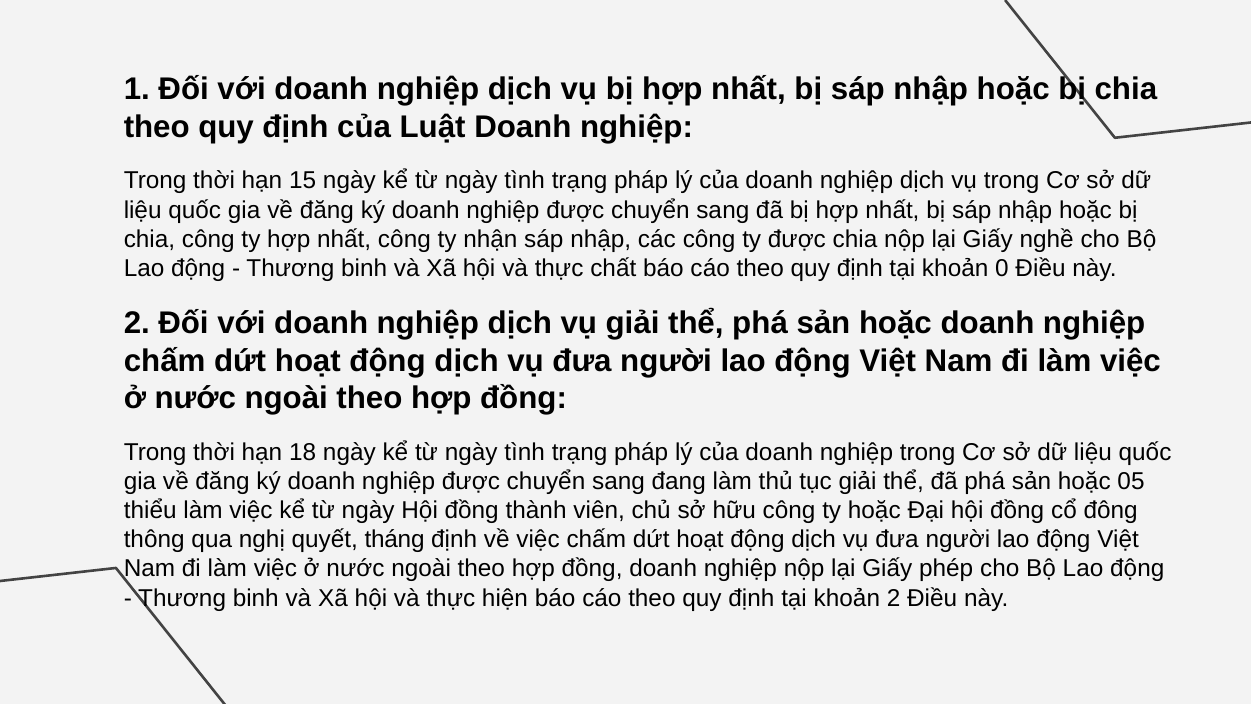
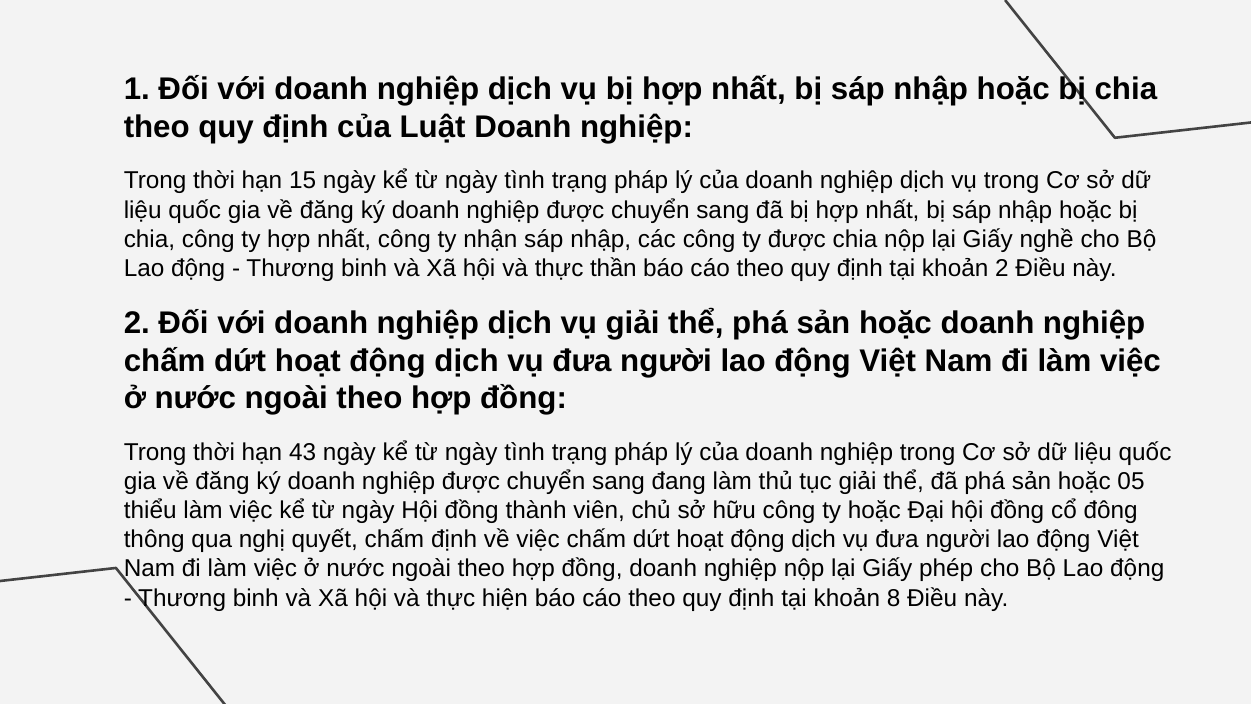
chất: chất -> thần
khoản 0: 0 -> 2
18: 18 -> 43
quyết tháng: tháng -> chấm
khoản 2: 2 -> 8
